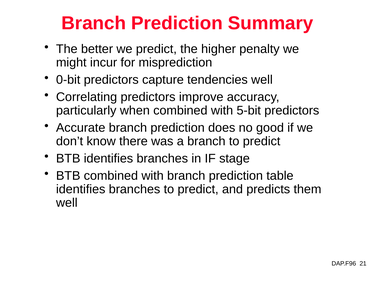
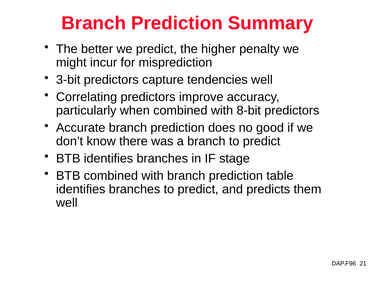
0-bit: 0-bit -> 3-bit
5-bit: 5-bit -> 8-bit
